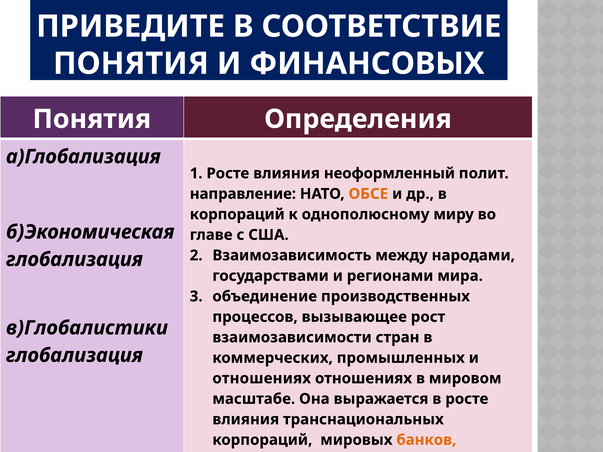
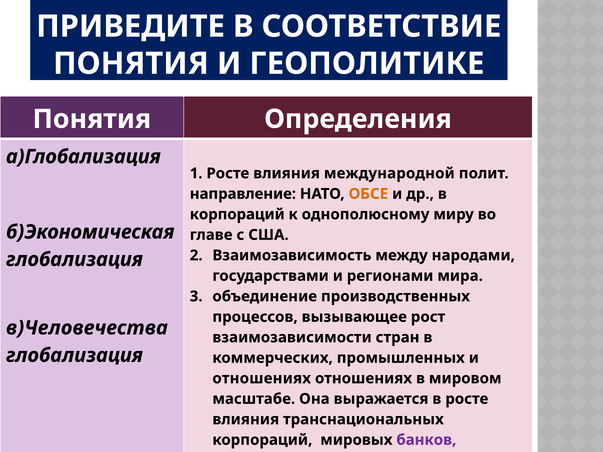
ФИНАНСОВЫХ: ФИНАНСОВЫХ -> ГЕОПОЛИТИКЕ
неоформленный: неоформленный -> международной
в)Глобалистики: в)Глобалистики -> в)Человечества
банков colour: orange -> purple
